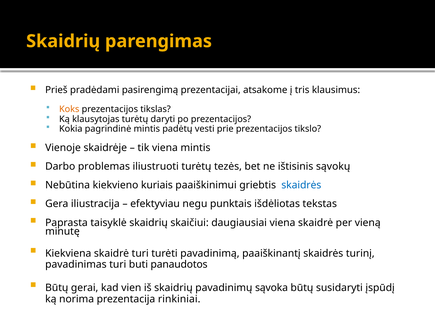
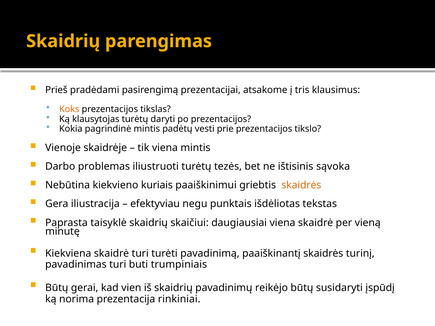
sąvokų: sąvokų -> sąvoka
skaidrės at (301, 185) colour: blue -> orange
panaudotos: panaudotos -> trumpiniais
sąvoka: sąvoka -> reikėjo
